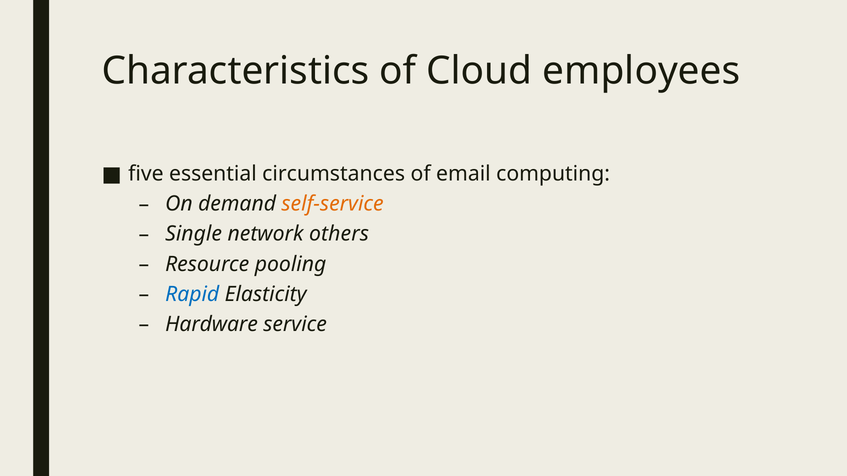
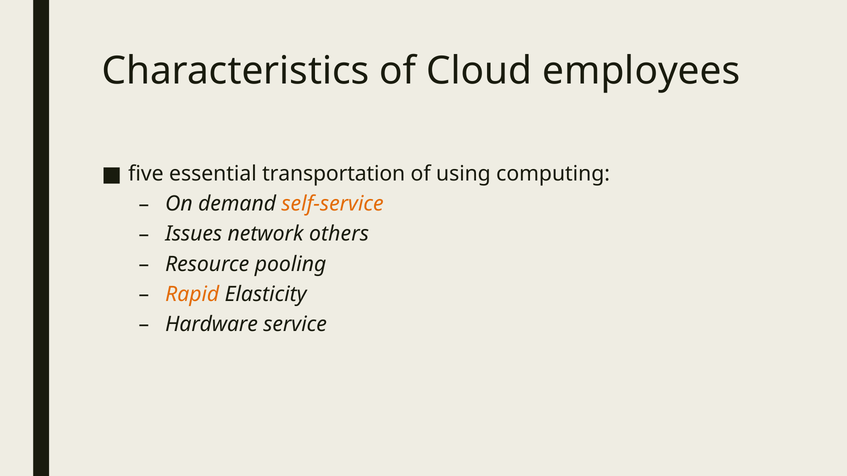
circumstances: circumstances -> transportation
email: email -> using
Single: Single -> Issues
Rapid colour: blue -> orange
